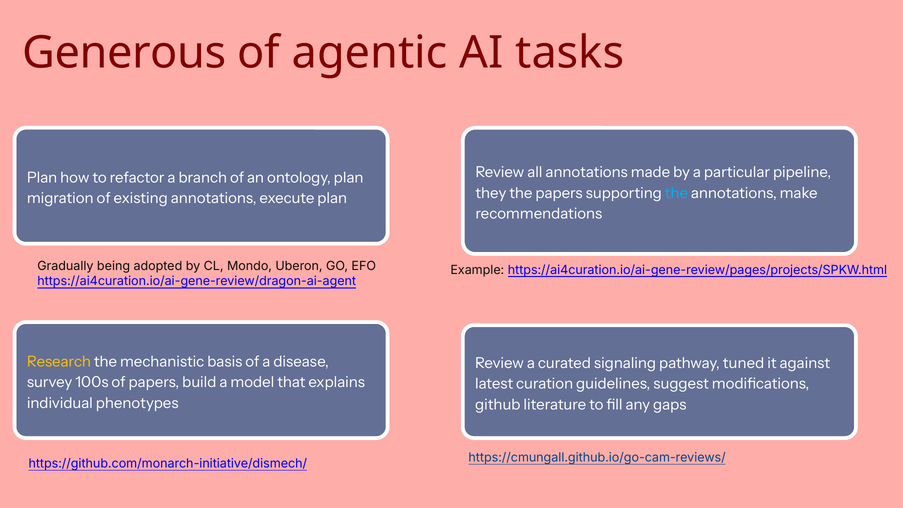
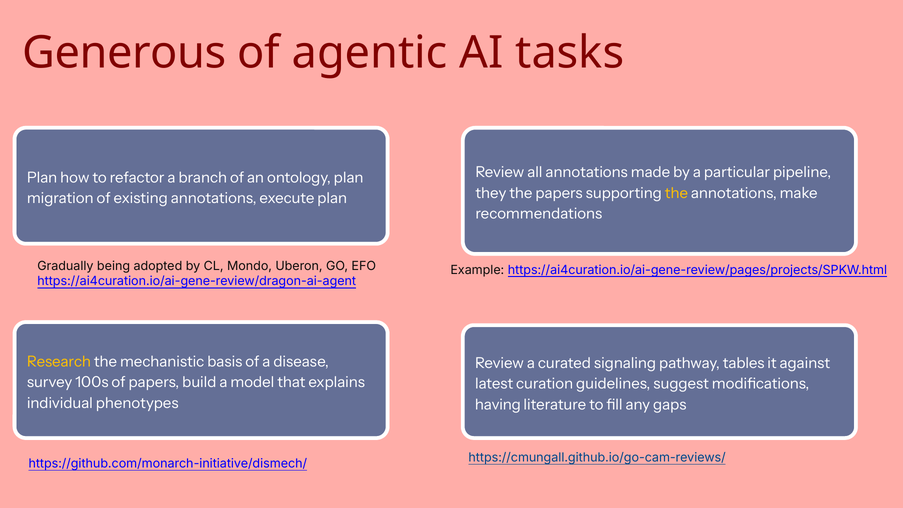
the at (676, 193) colour: light blue -> yellow
tuned: tuned -> tables
github: github -> having
